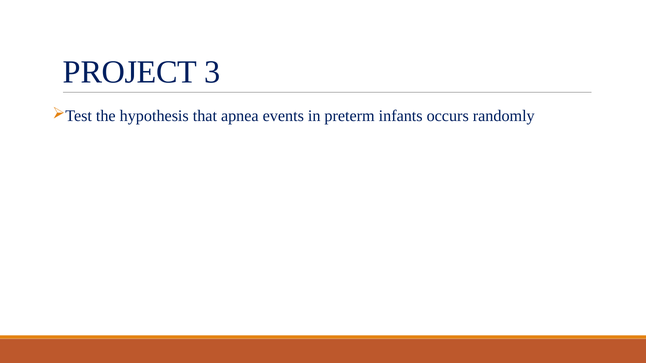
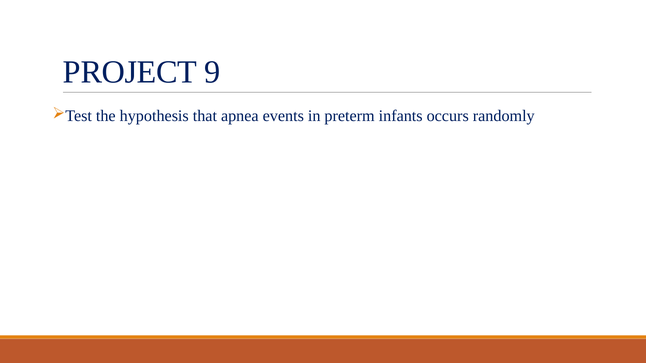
3: 3 -> 9
